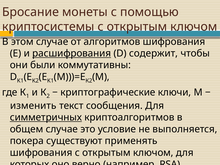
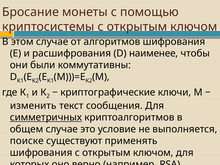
расшифрования underline: present -> none
содержит: содержит -> наименее
покера: покера -> поиске
